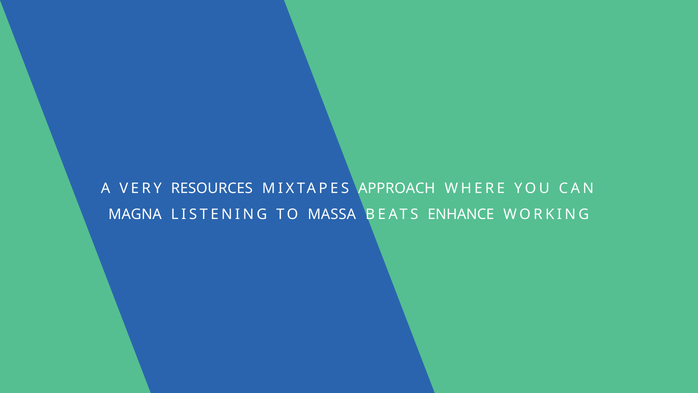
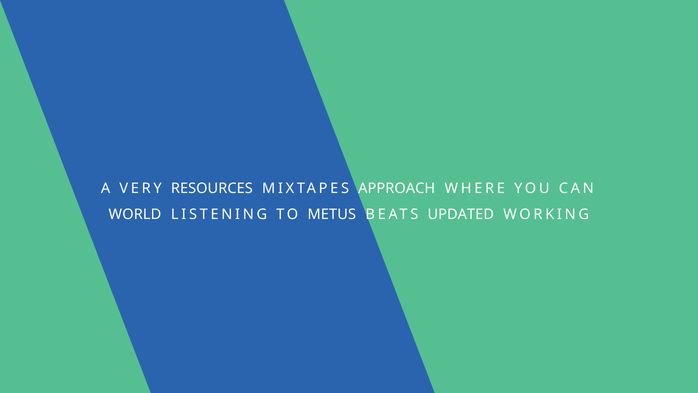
MAGNA: MAGNA -> WORLD
MASSA: MASSA -> METUS
ENHANCE: ENHANCE -> UPDATED
